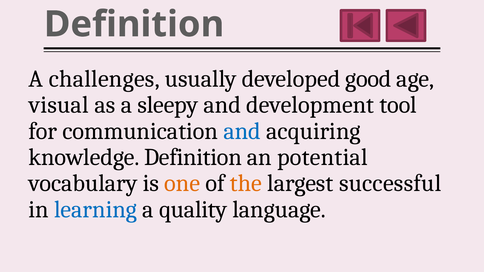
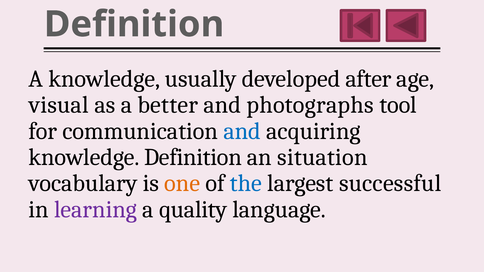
A challenges: challenges -> knowledge
good: good -> after
sleepy: sleepy -> better
development: development -> photographs
potential: potential -> situation
the colour: orange -> blue
learning colour: blue -> purple
